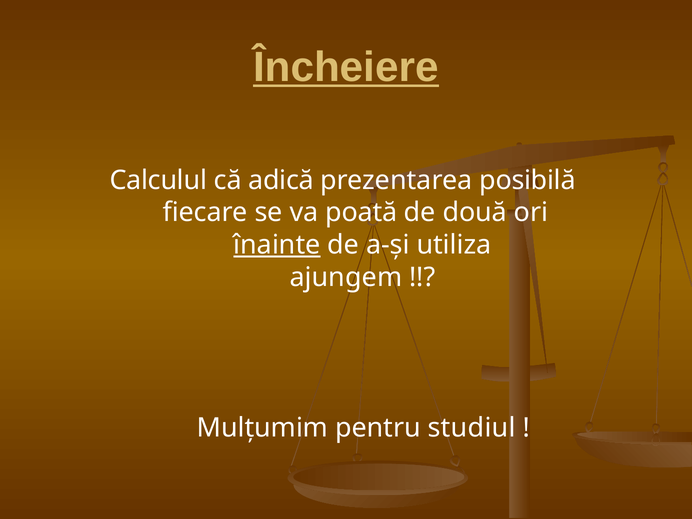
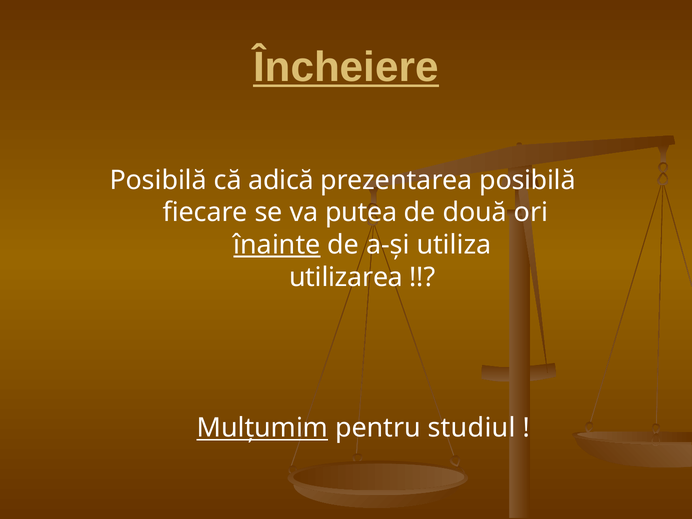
Calculul at (158, 180): Calculul -> Posibilă
poată: poată -> putea
ajungem: ajungem -> utilizarea
Mulțumim underline: none -> present
